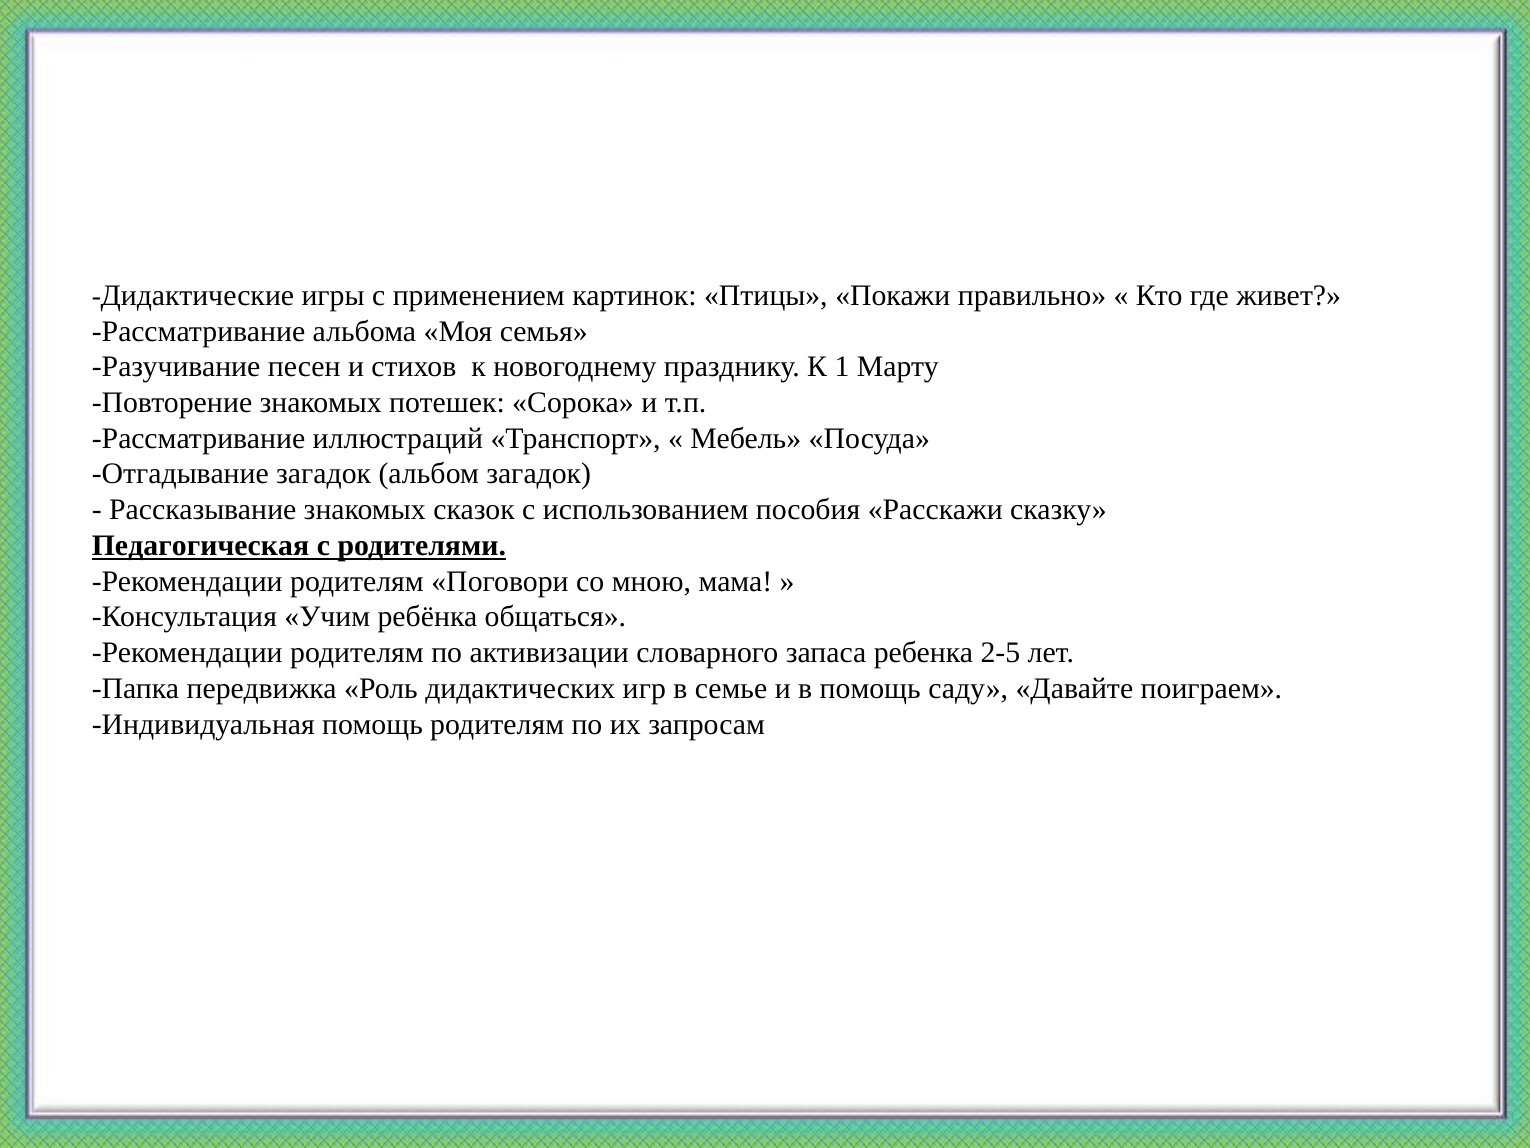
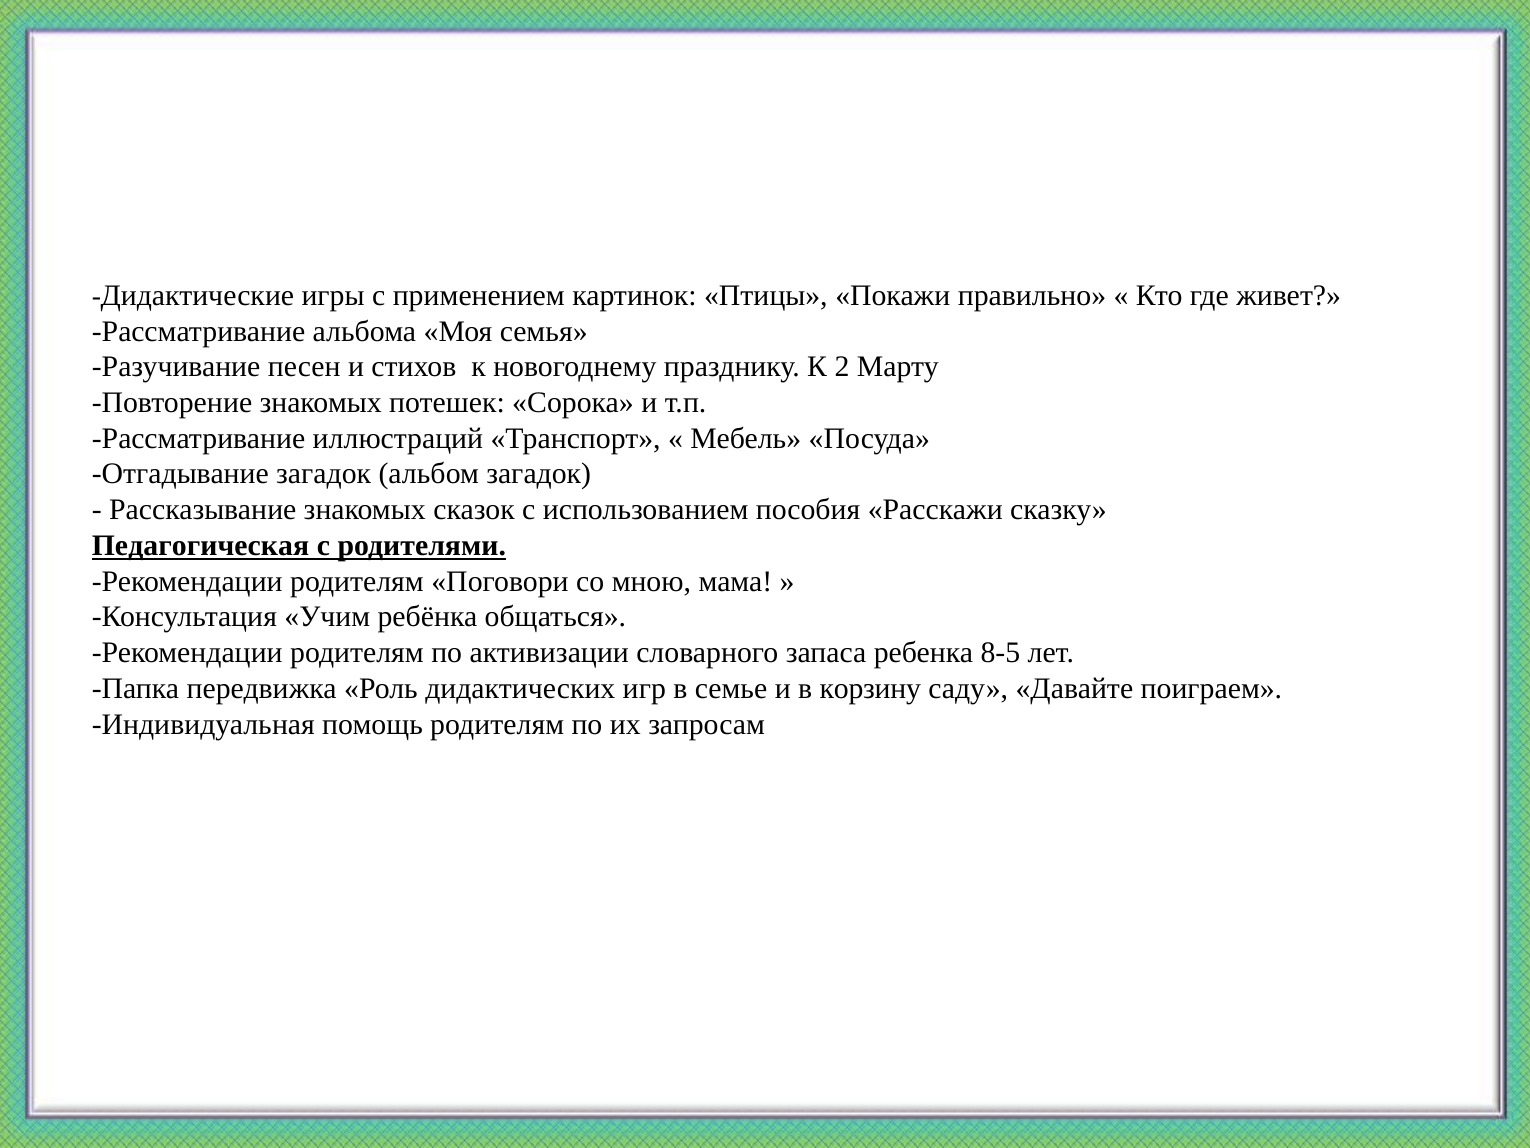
1: 1 -> 2
2-5: 2-5 -> 8-5
в помощь: помощь -> корзину
